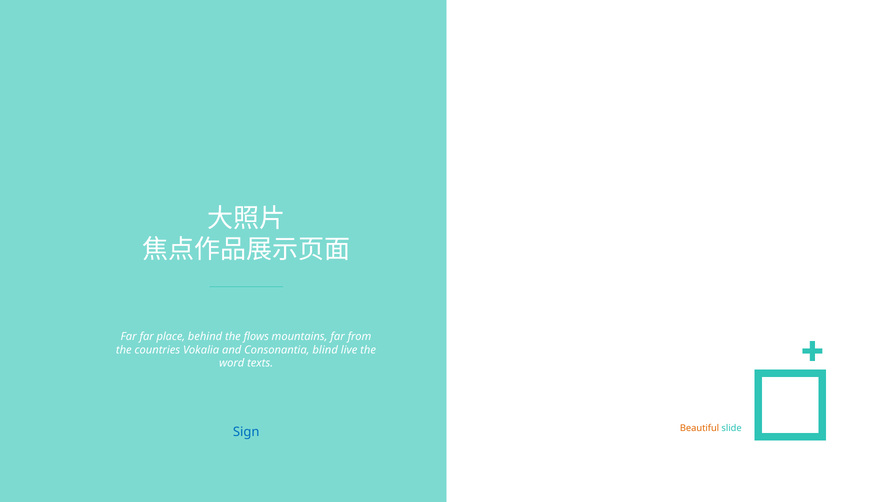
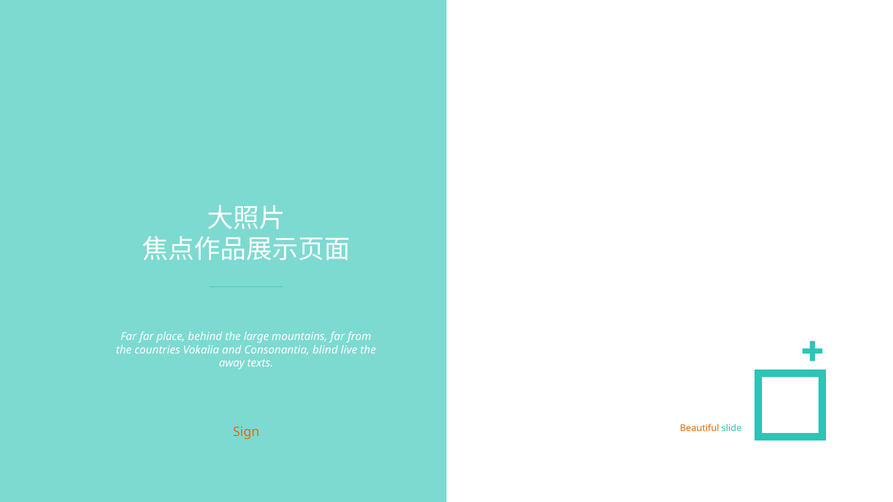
flows: flows -> large
word: word -> away
Sign colour: blue -> orange
